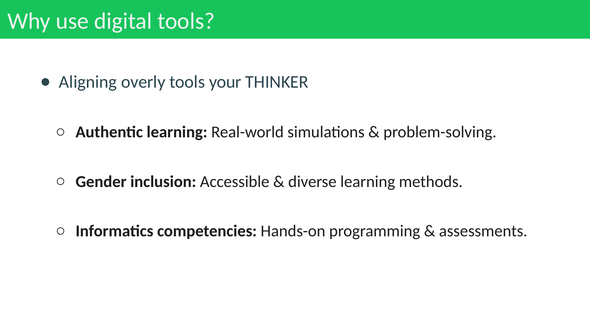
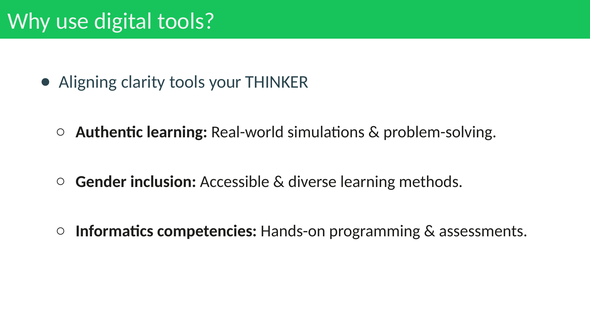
overly: overly -> clarity
